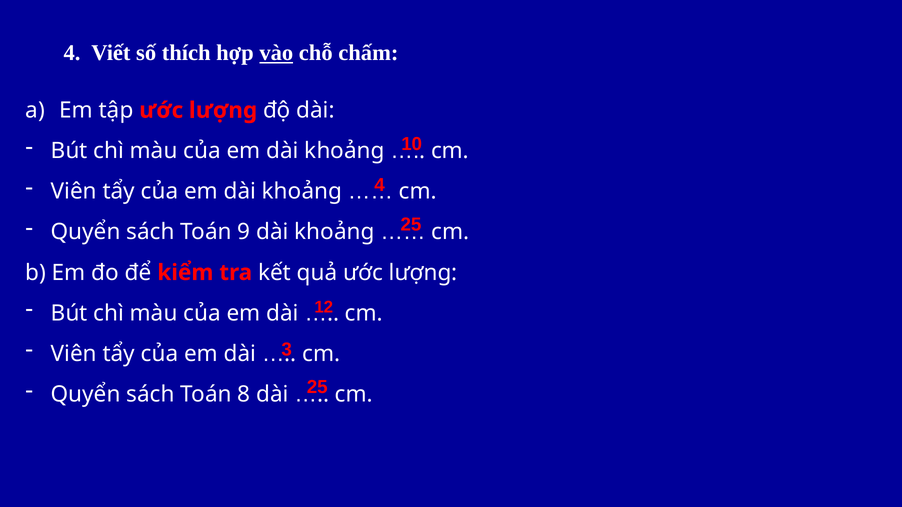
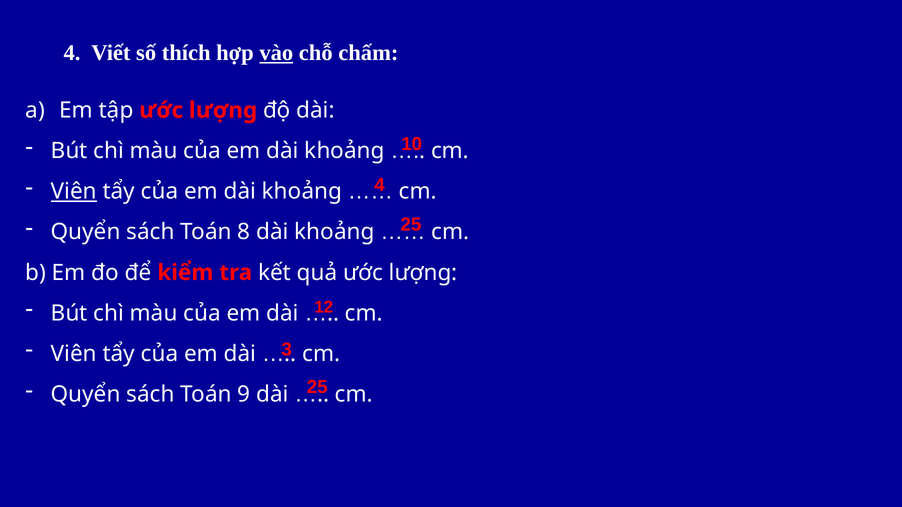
Viên at (74, 192) underline: none -> present
9: 9 -> 8
8: 8 -> 9
